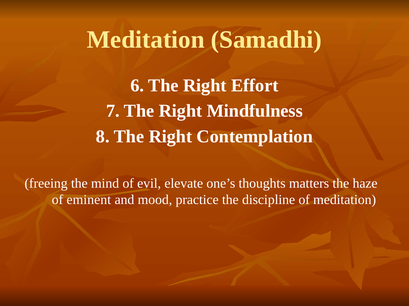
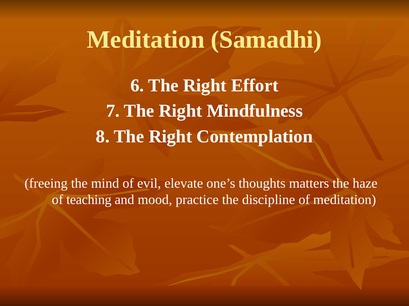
eminent: eminent -> teaching
